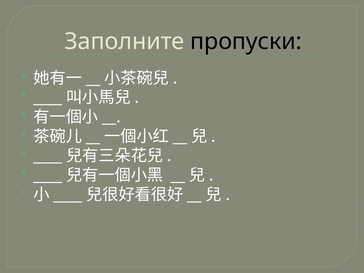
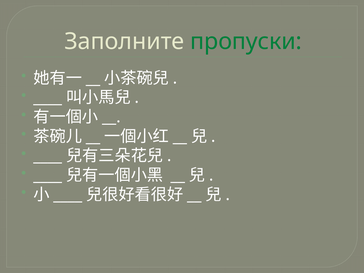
пропуски colour: black -> green
